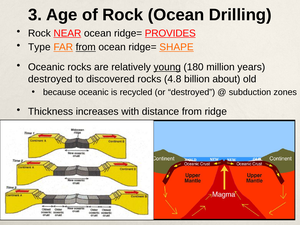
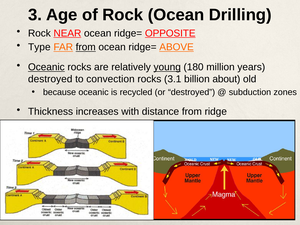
PROVIDES: PROVIDES -> OPPOSITE
SHAPE: SHAPE -> ABOVE
Oceanic at (46, 67) underline: none -> present
discovered: discovered -> convection
4.8: 4.8 -> 3.1
